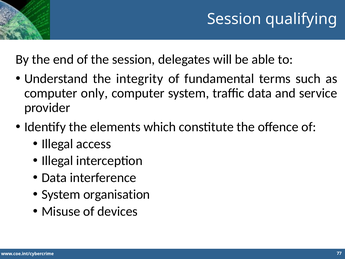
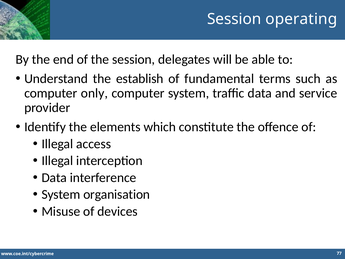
qualifying: qualifying -> operating
integrity: integrity -> establish
